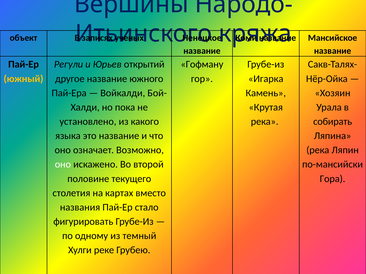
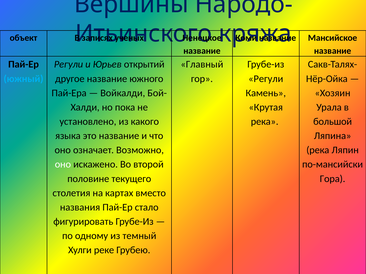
Гофману: Гофману -> Главный
южный colour: yellow -> light blue
Игарка at (266, 79): Игарка -> Регули
собирать: собирать -> большой
